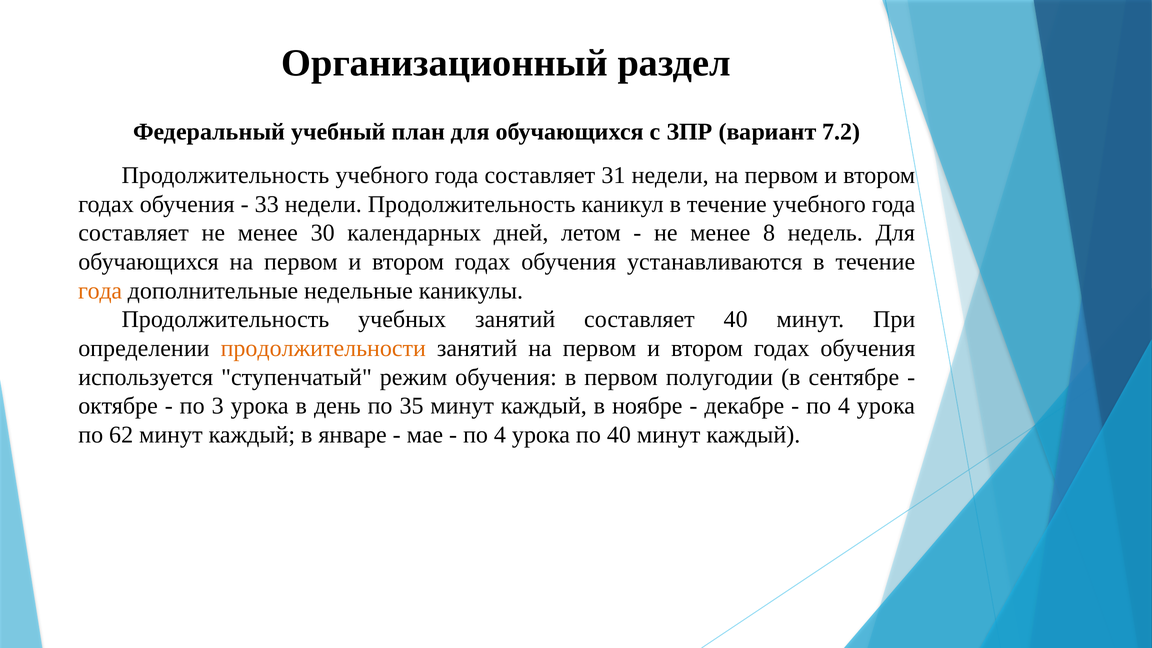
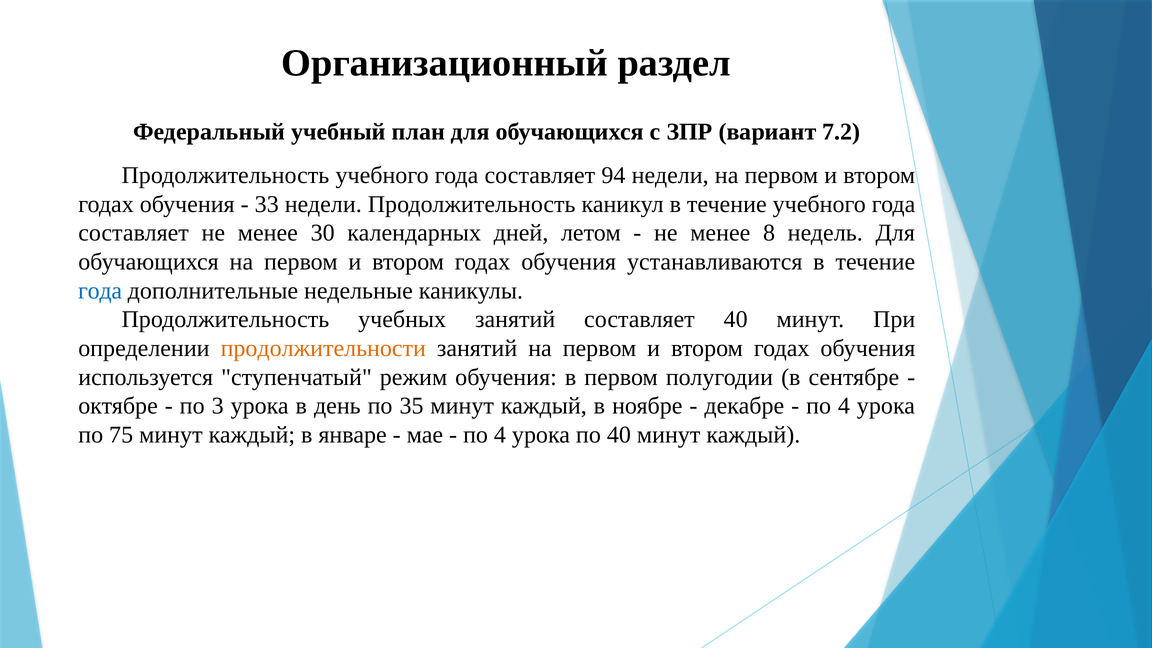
31: 31 -> 94
года at (100, 291) colour: orange -> blue
62: 62 -> 75
